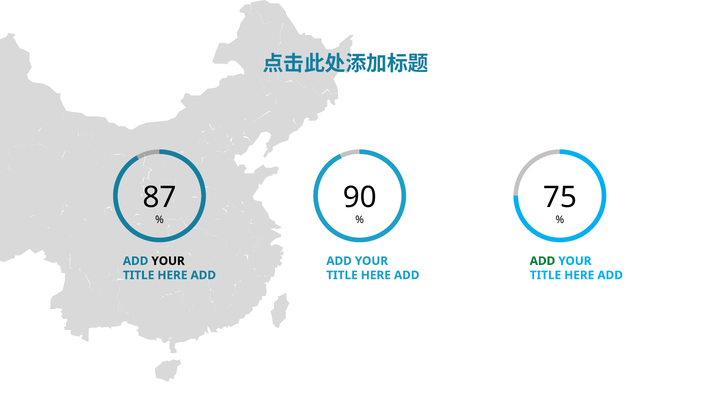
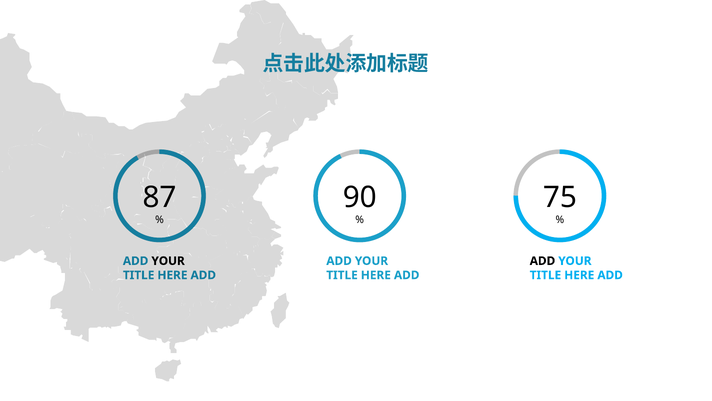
ADD at (543, 261) colour: green -> black
